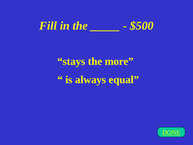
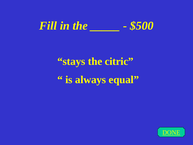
more: more -> citric
